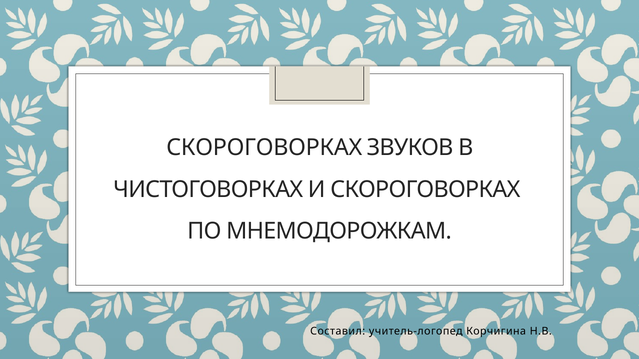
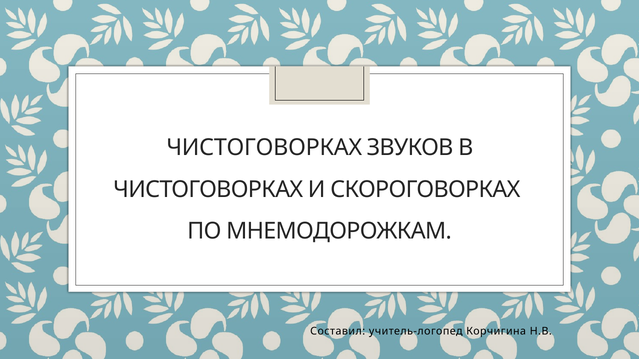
СКОРОГОВОРКАХ at (264, 148): СКОРОГОВОРКАХ -> ЧИСТОГОВОРКАХ
